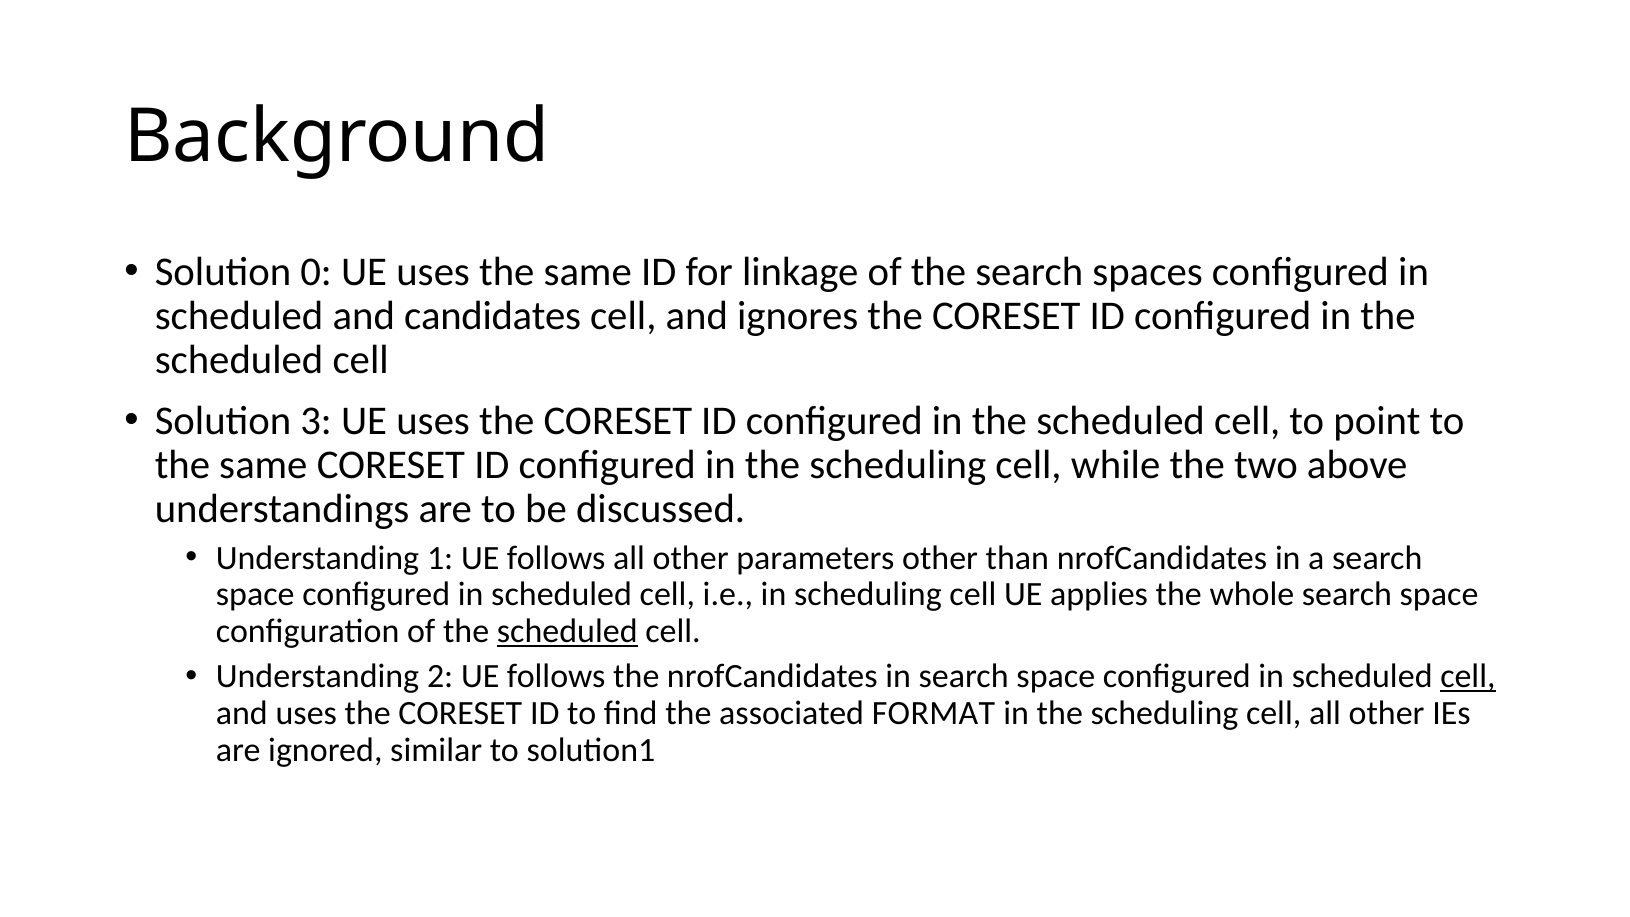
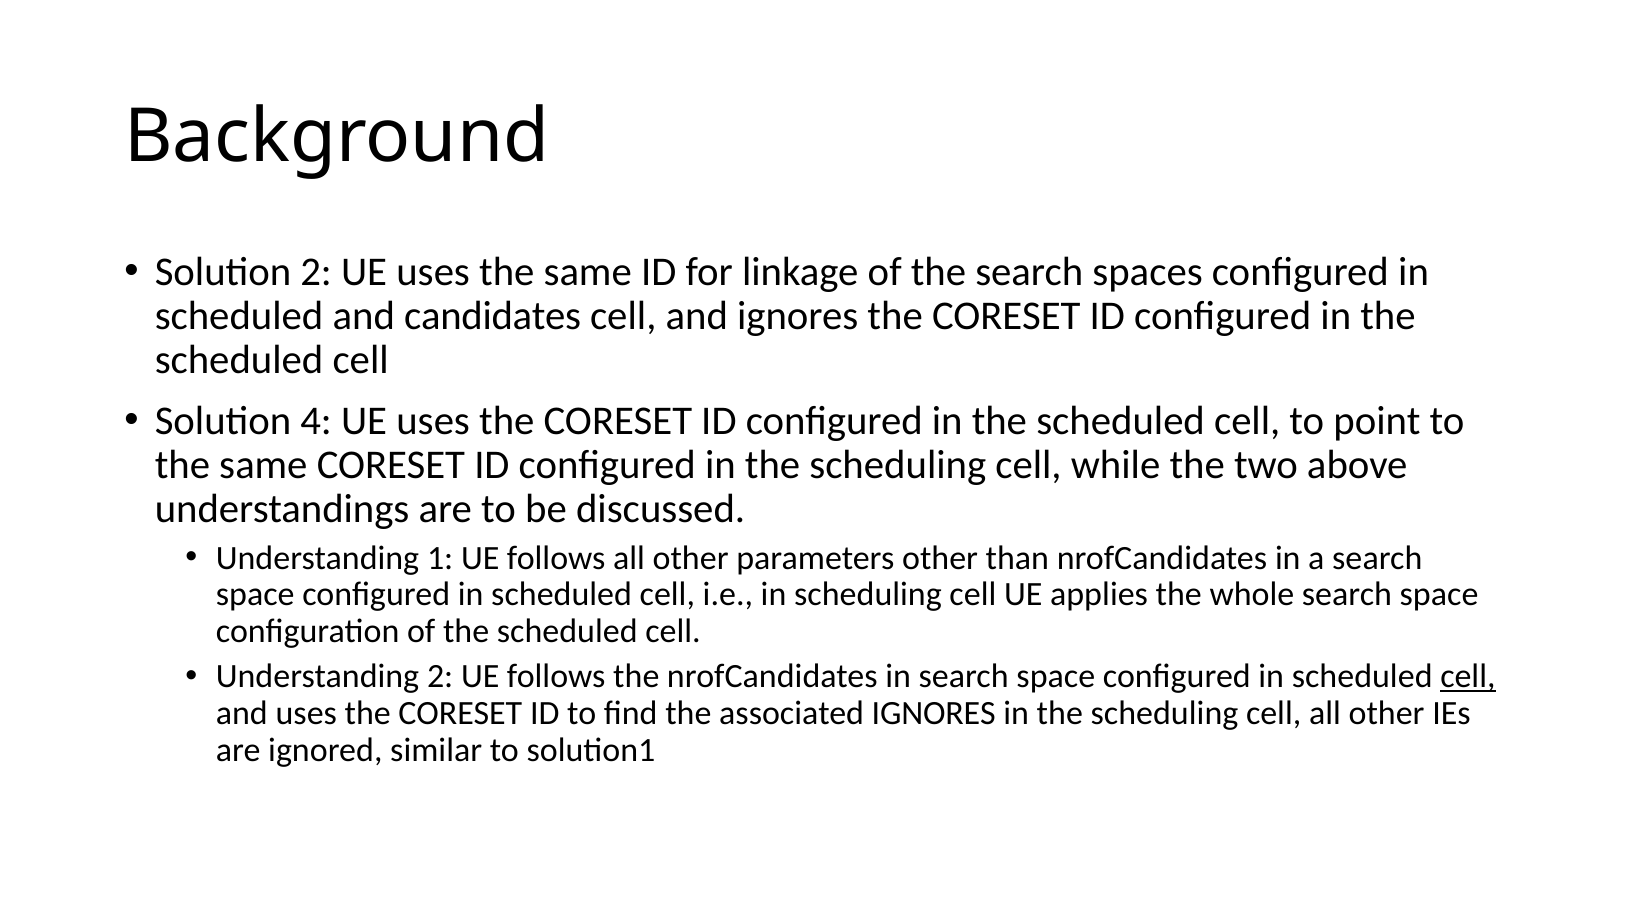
Solution 0: 0 -> 2
3: 3 -> 4
scheduled at (567, 631) underline: present -> none
associated FORMAT: FORMAT -> IGNORES
